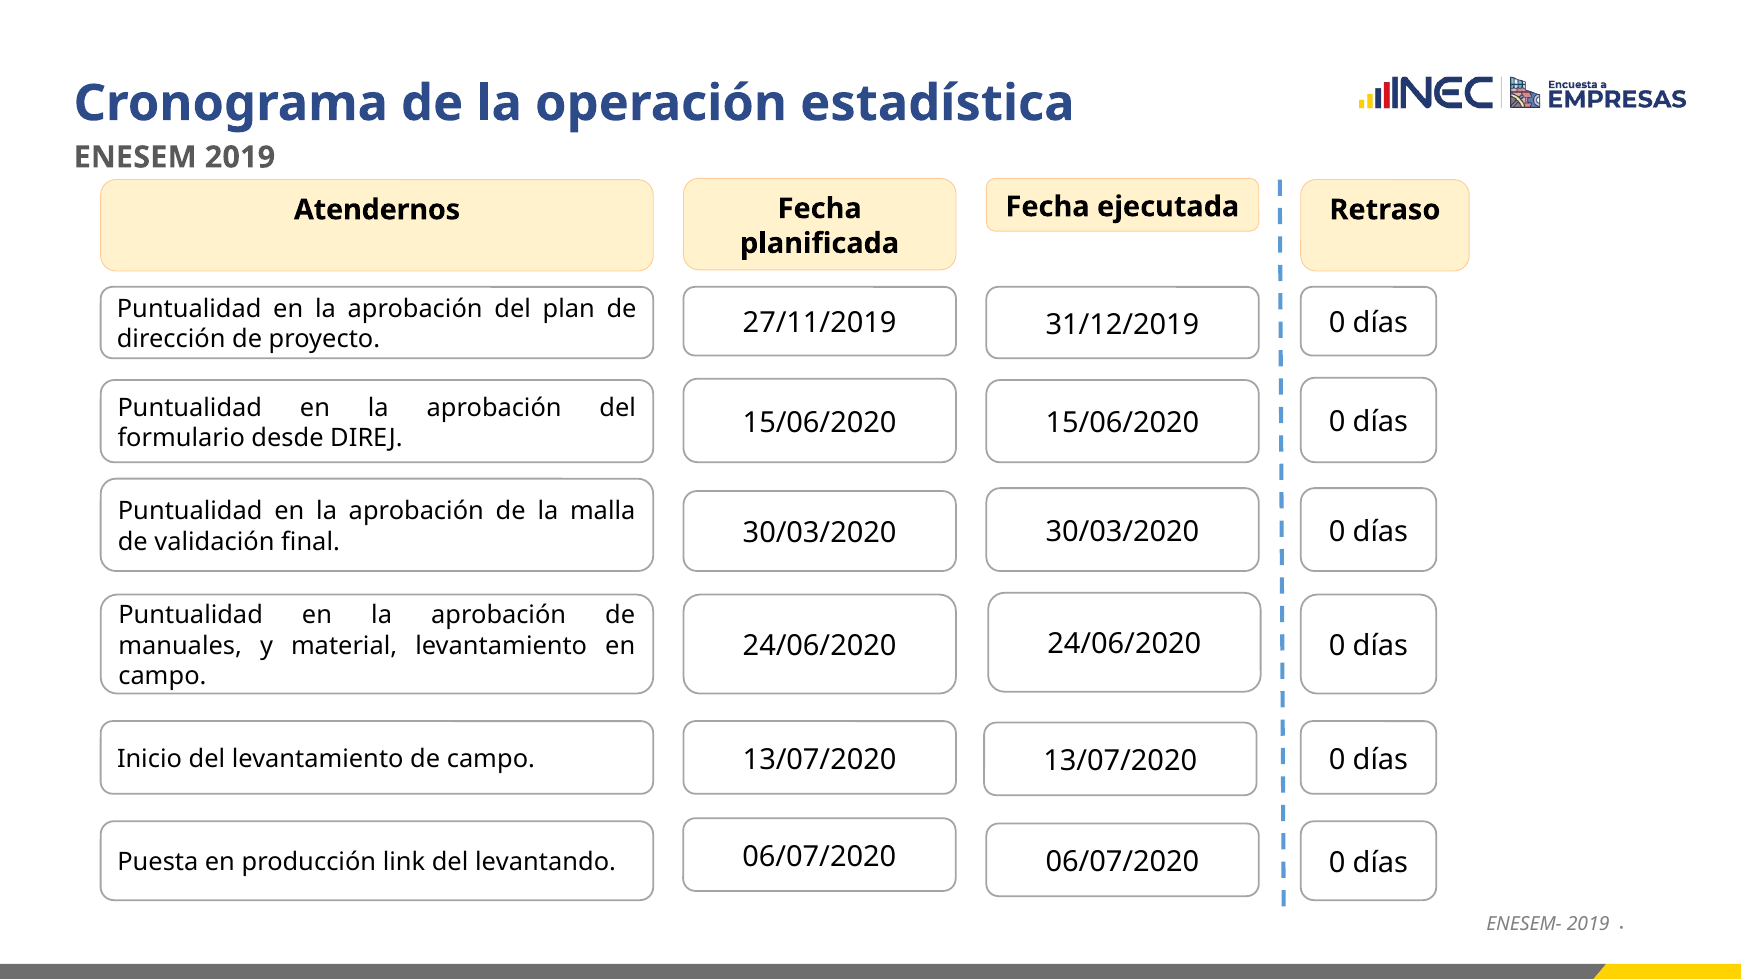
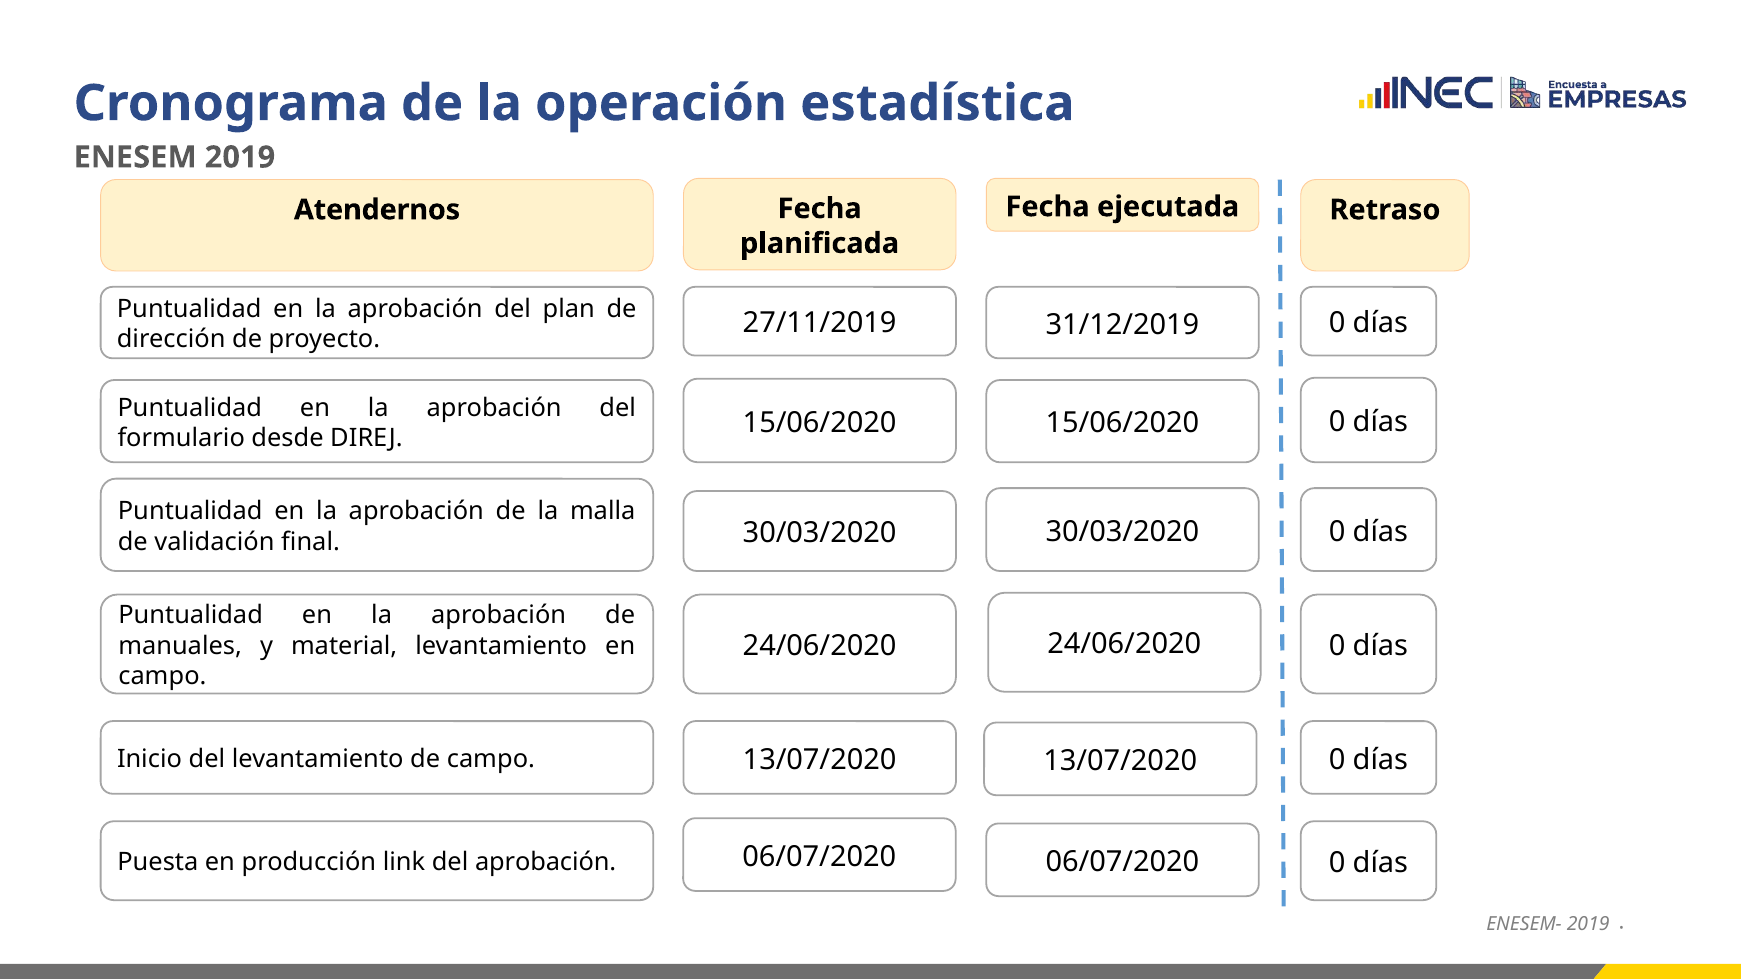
del levantando: levantando -> aprobación
